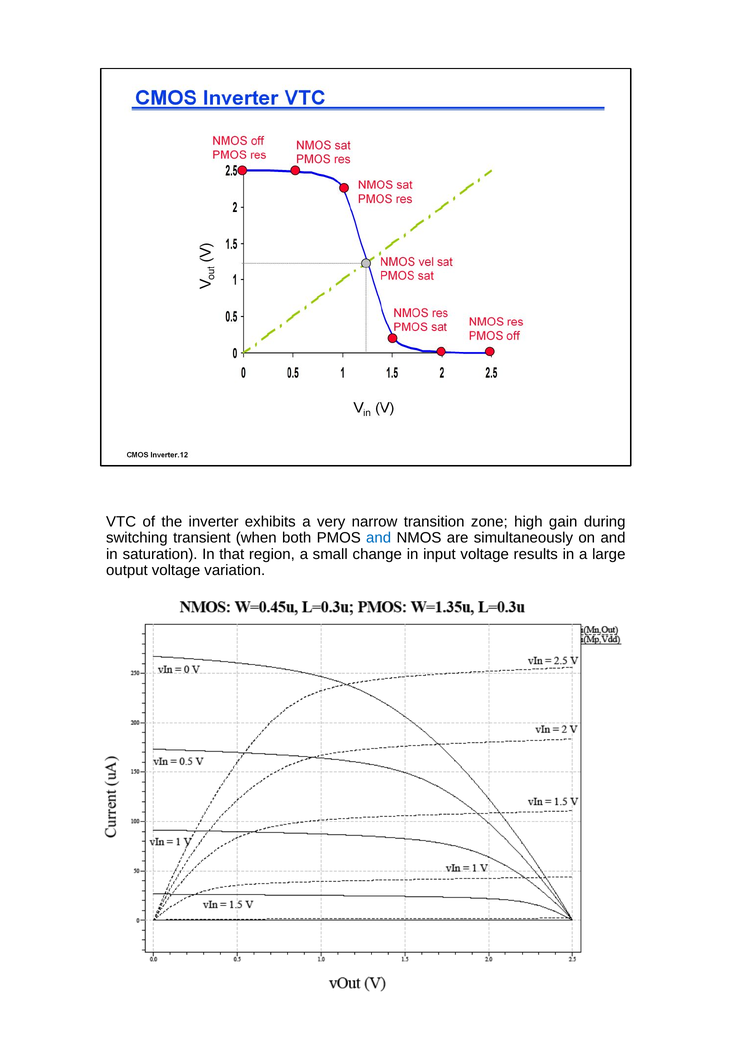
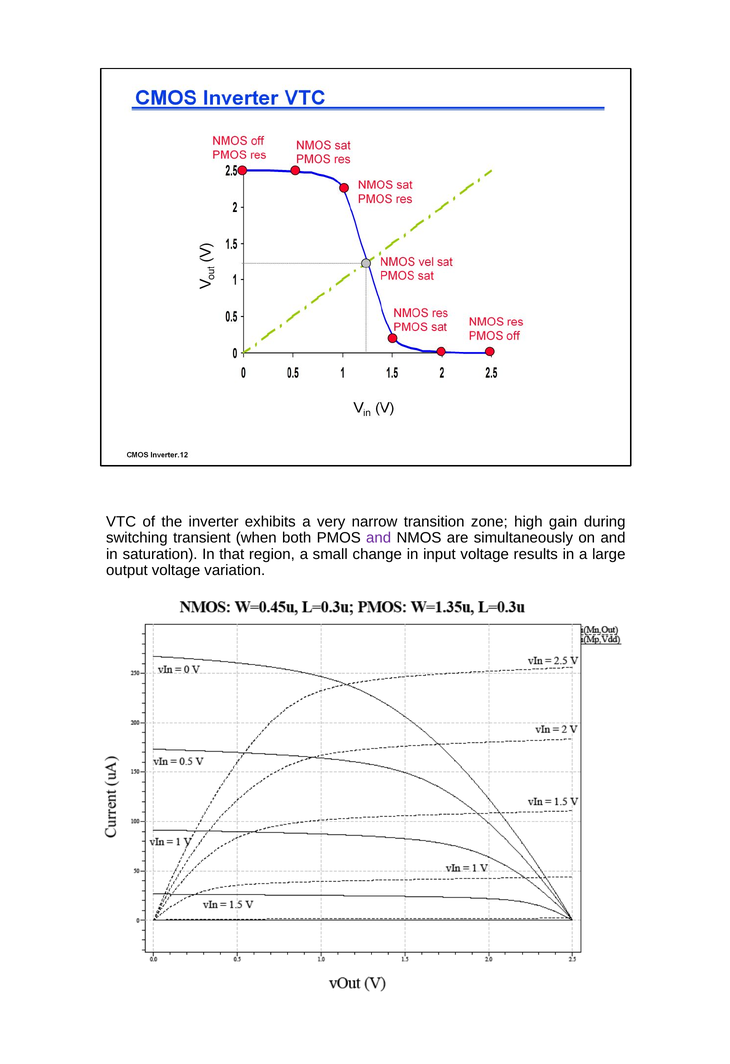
and at (379, 538) colour: blue -> purple
